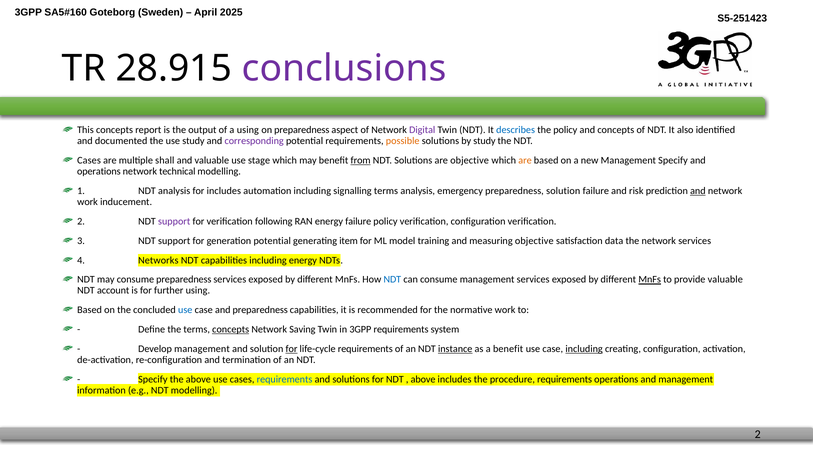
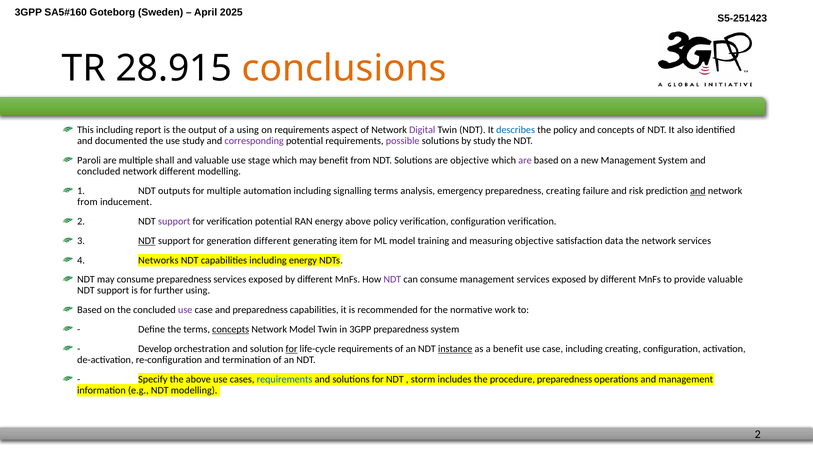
conclusions colour: purple -> orange
This concepts: concepts -> including
on preparedness: preparedness -> requirements
possible colour: orange -> purple
Cases at (89, 161): Cases -> Paroli
from at (361, 161) underline: present -> none
are at (525, 161) colour: orange -> purple
Management Specify: Specify -> System
operations at (99, 172): operations -> concluded
network technical: technical -> different
NDT analysis: analysis -> outputs
for includes: includes -> multiple
preparedness solution: solution -> creating
work at (88, 202): work -> from
verification following: following -> potential
energy failure: failure -> above
NDT at (147, 241) underline: none -> present
generation potential: potential -> different
NDT at (392, 280) colour: blue -> purple
MnFs at (650, 280) underline: present -> none
account at (113, 291): account -> support
use at (185, 310) colour: blue -> purple
Network Saving: Saving -> Model
3GPP requirements: requirements -> preparedness
Develop management: management -> orchestration
including at (584, 349) underline: present -> none
above at (423, 380): above -> storm
procedure requirements: requirements -> preparedness
